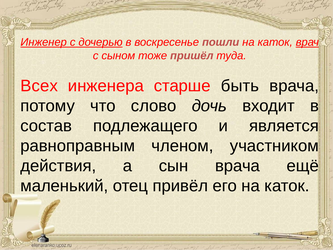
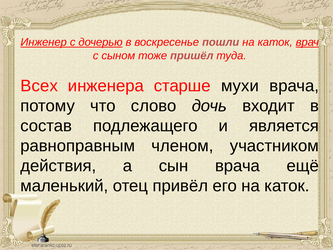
быть: быть -> мухи
